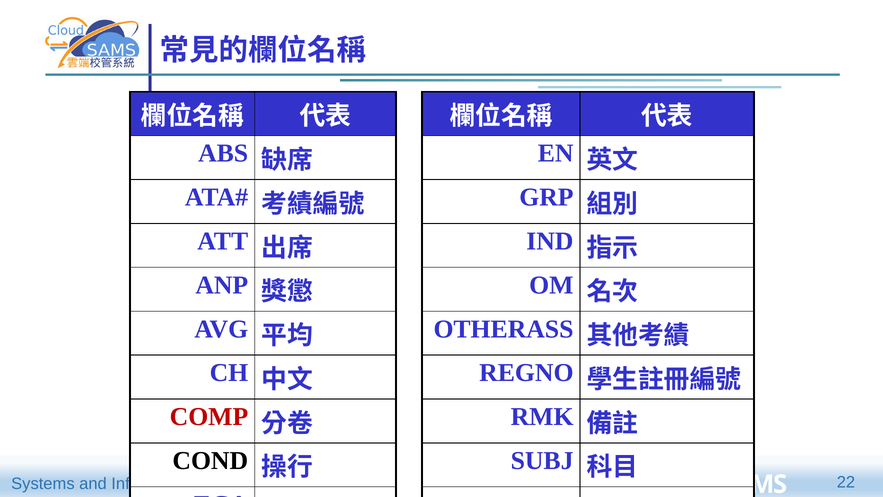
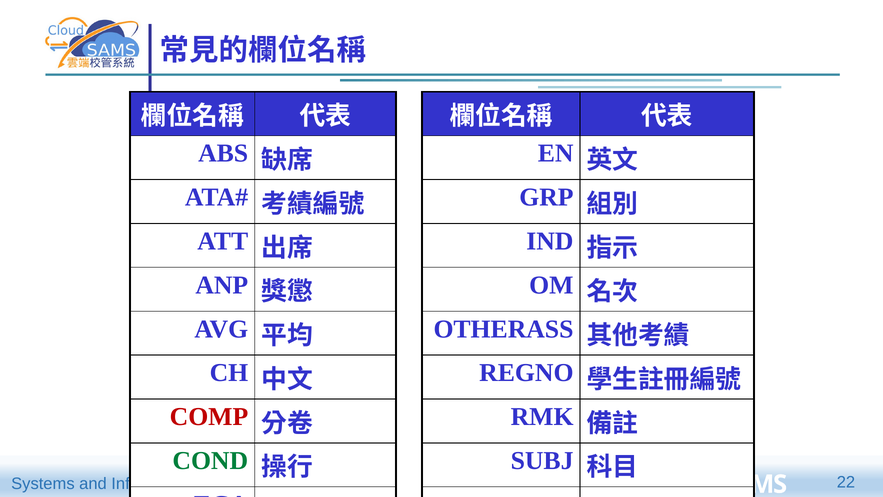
COND colour: black -> green
